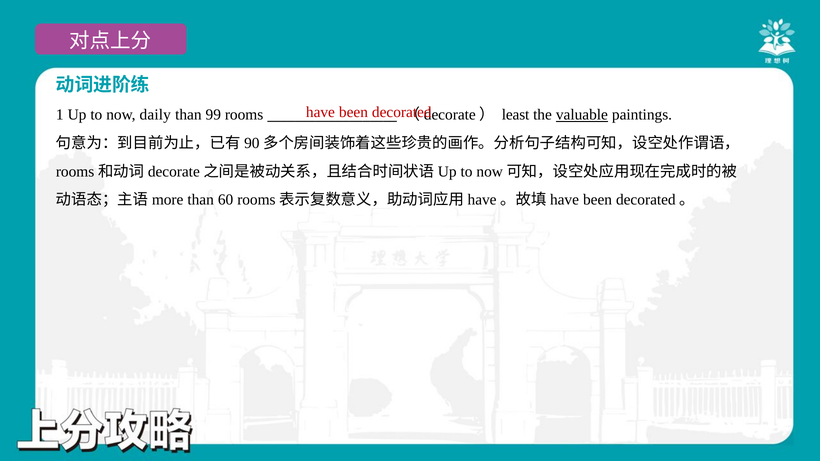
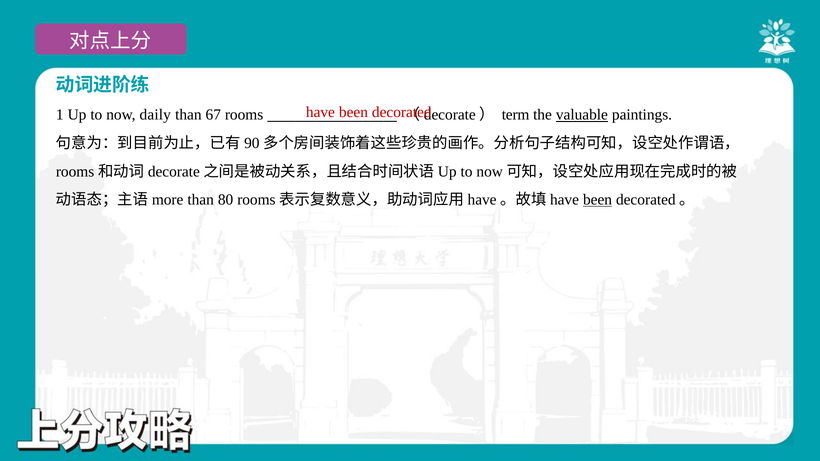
99: 99 -> 67
least: least -> term
60: 60 -> 80
been at (598, 200) underline: none -> present
